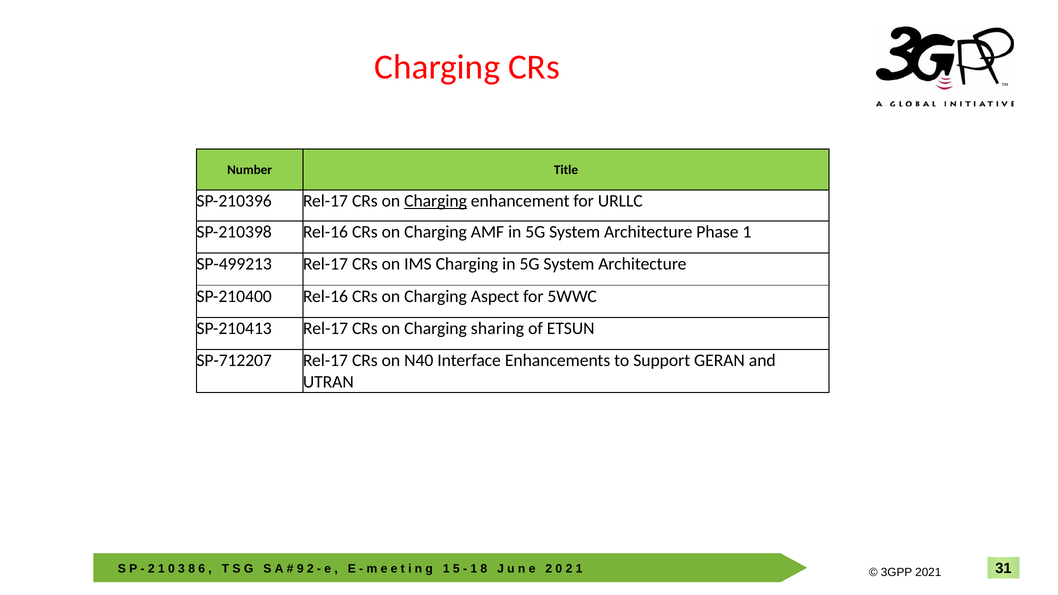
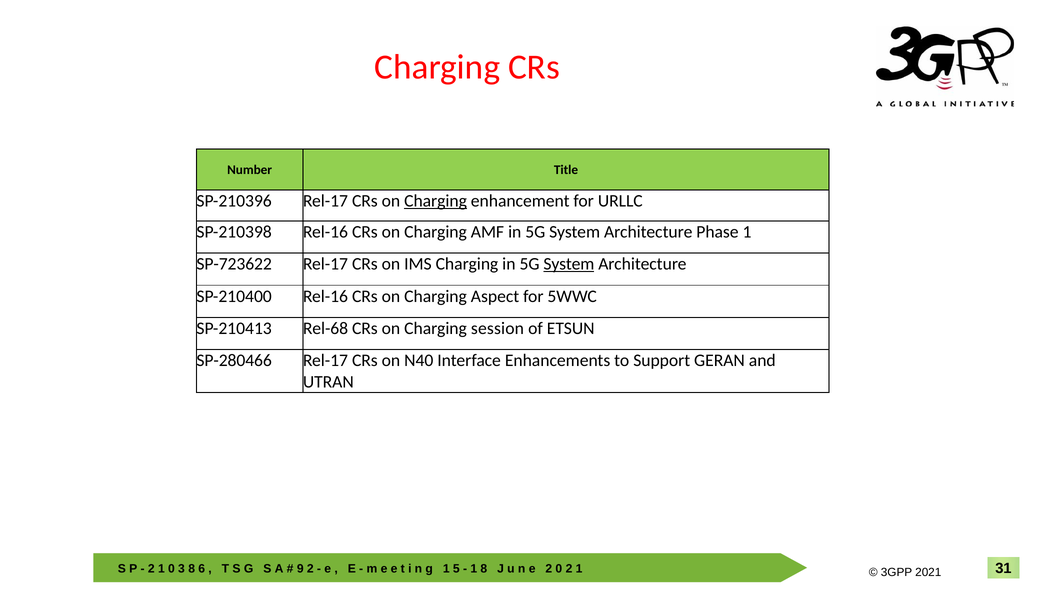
SP-499213: SP-499213 -> SP-723622
System at (569, 264) underline: none -> present
SP-210413 Rel-17: Rel-17 -> Rel-68
sharing: sharing -> session
SP-712207: SP-712207 -> SP-280466
